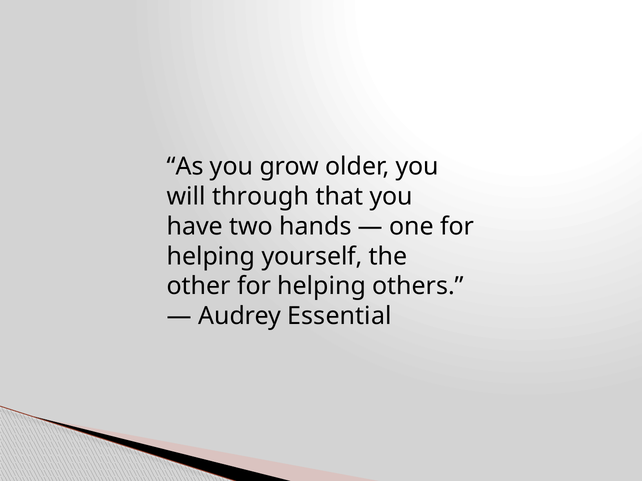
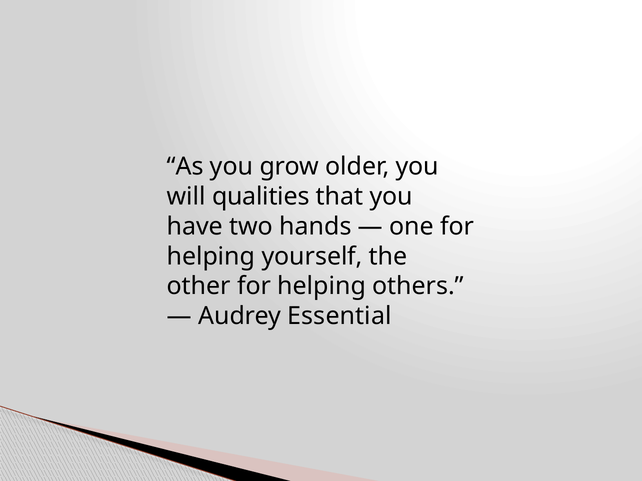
through: through -> qualities
